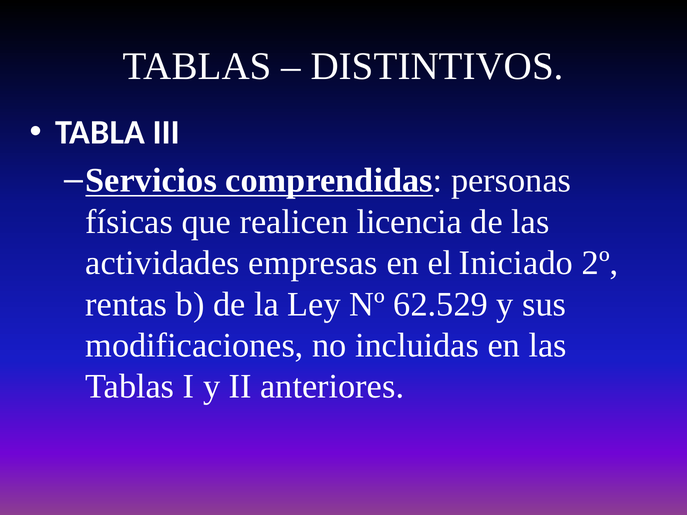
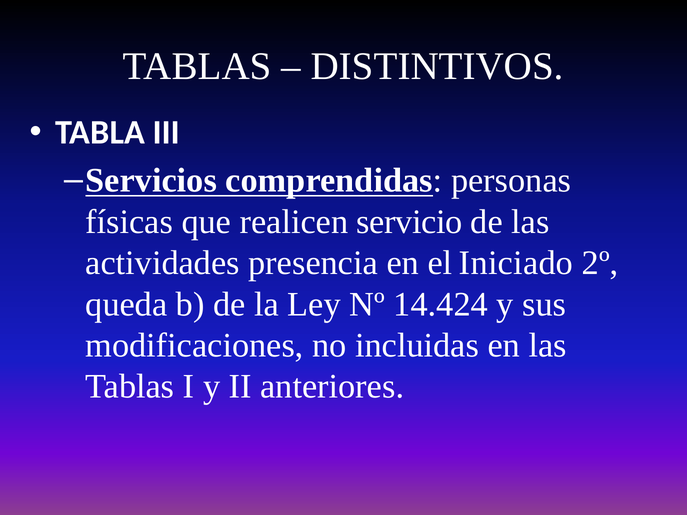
licencia: licencia -> servicio
empresas: empresas -> presencia
rentas: rentas -> queda
62.529: 62.529 -> 14.424
